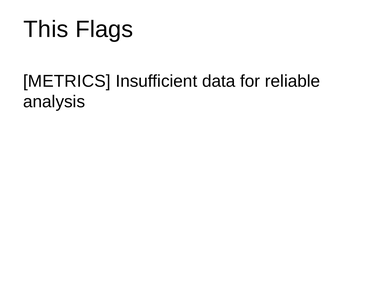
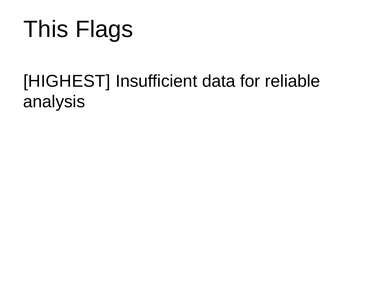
METRICS: METRICS -> HIGHEST
